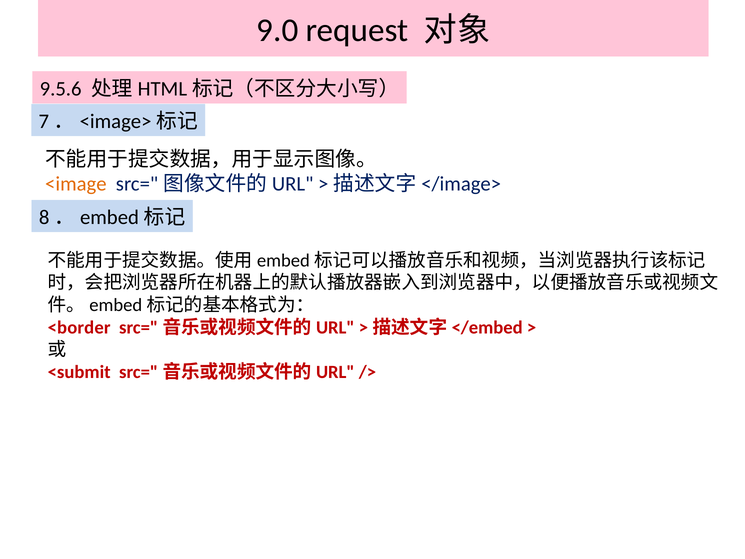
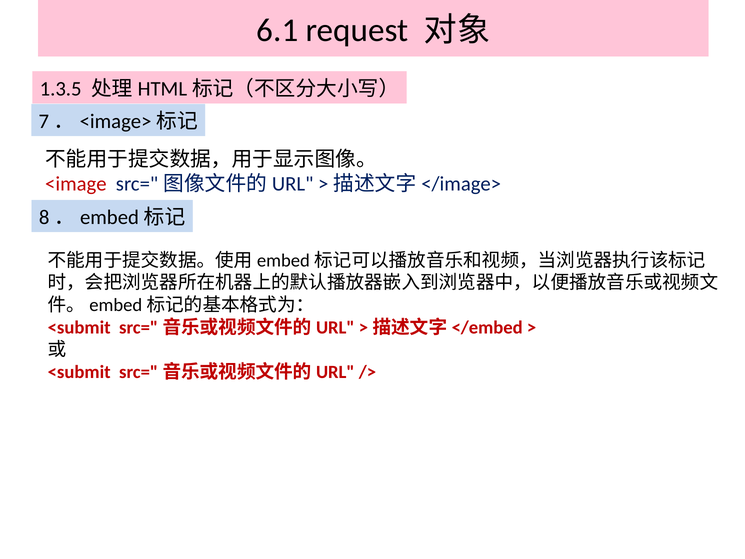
9.0: 9.0 -> 6.1
9.5.6: 9.5.6 -> 1.3.5
<image colour: orange -> red
<border at (79, 327): <border -> <submit
